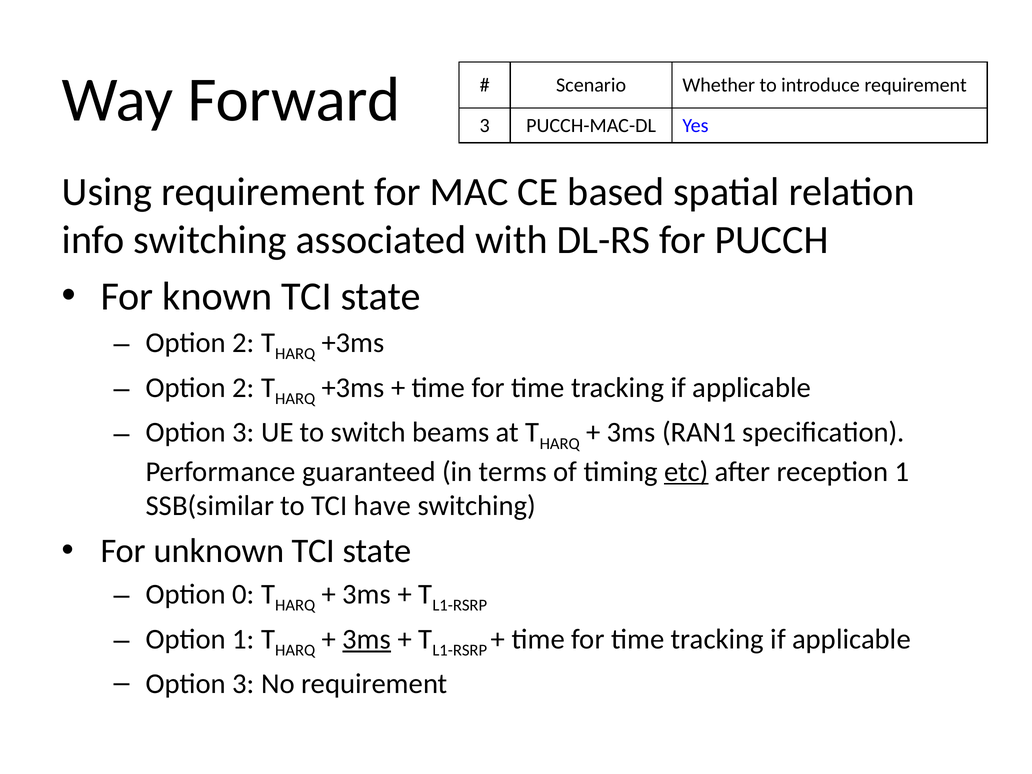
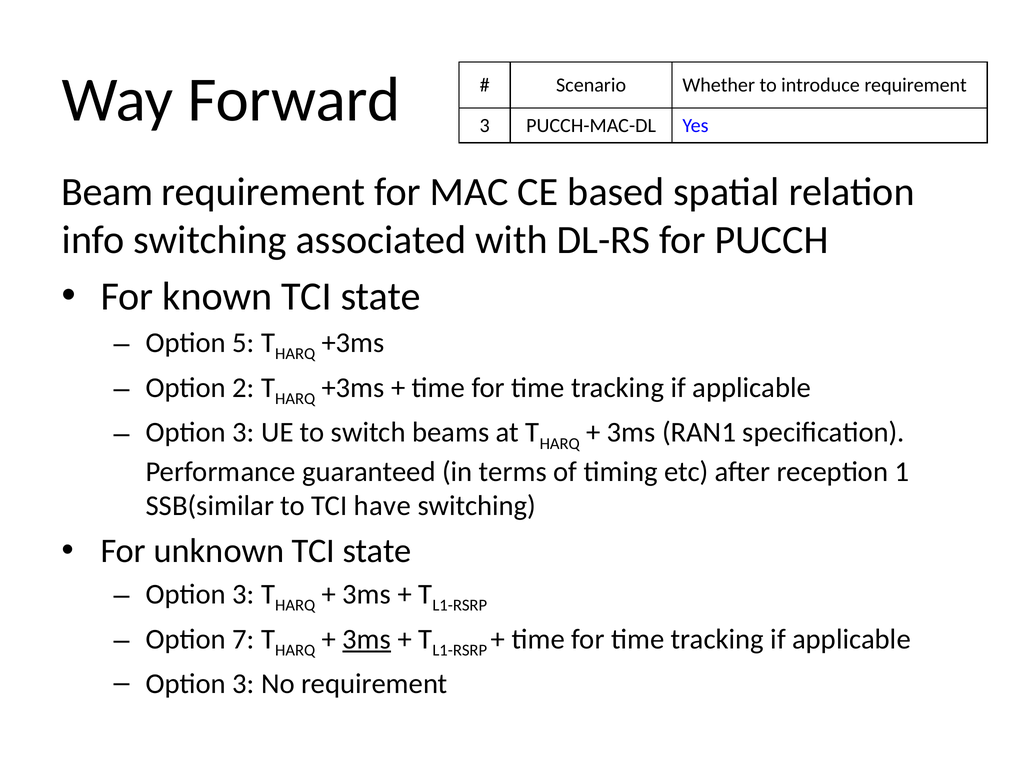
Using: Using -> Beam
2 at (244, 343): 2 -> 5
etc underline: present -> none
0 at (244, 594): 0 -> 3
Option 1: 1 -> 7
